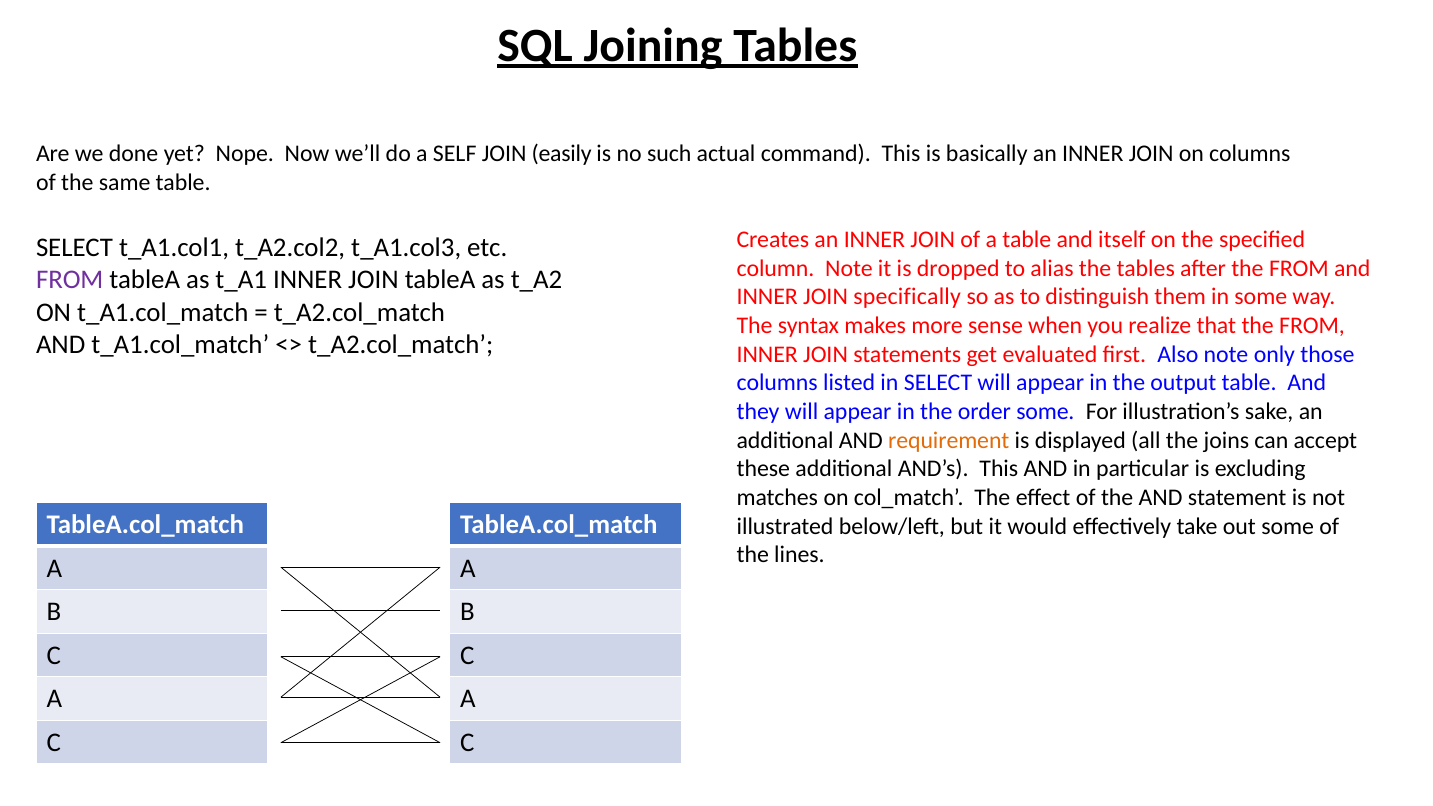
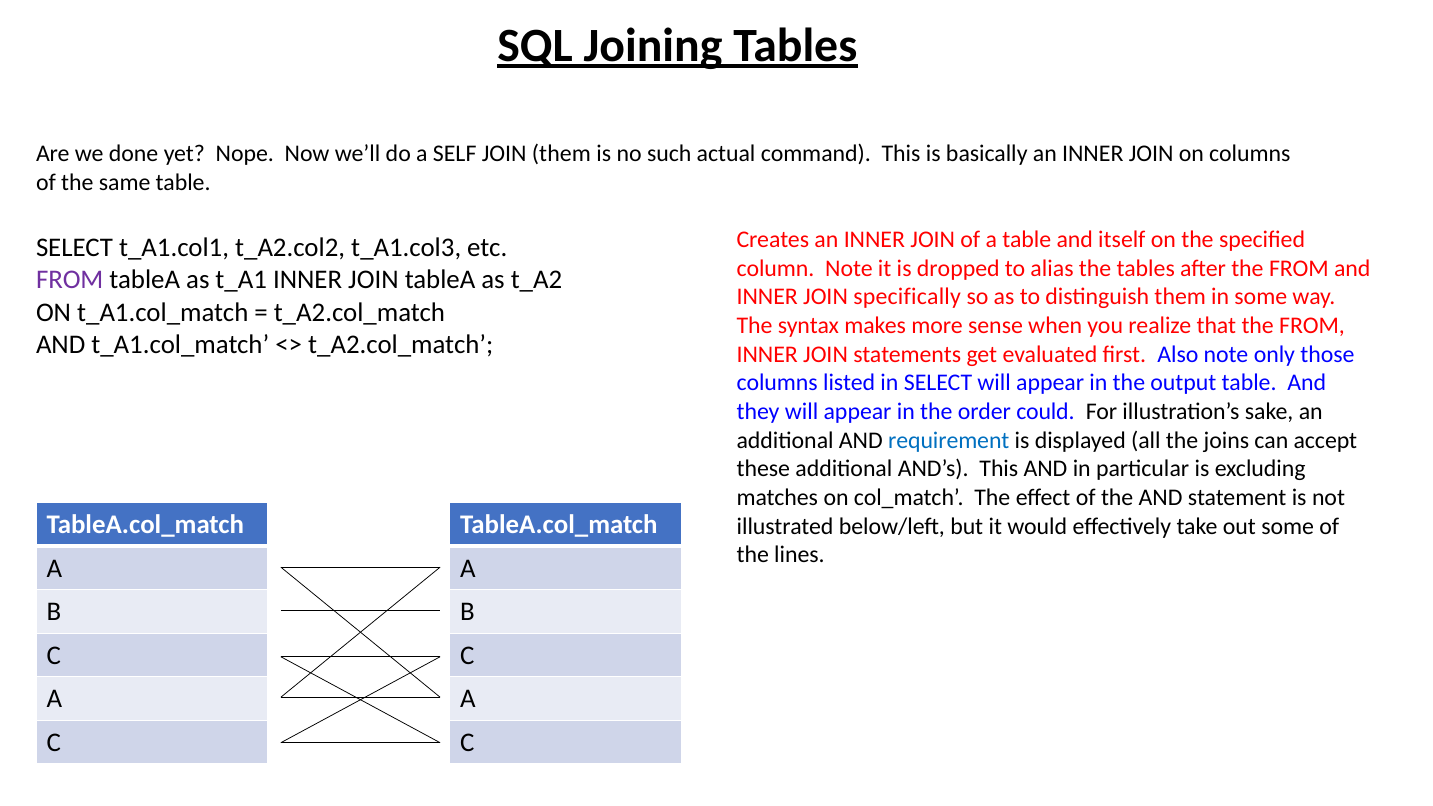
JOIN easily: easily -> them
order some: some -> could
requirement colour: orange -> blue
